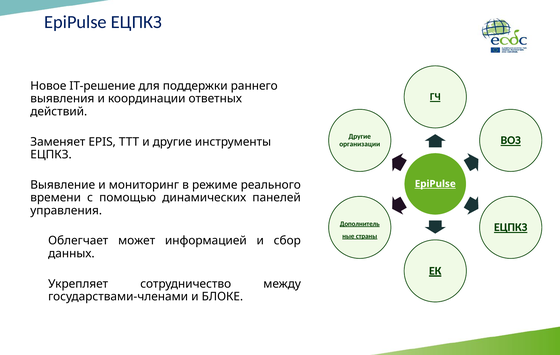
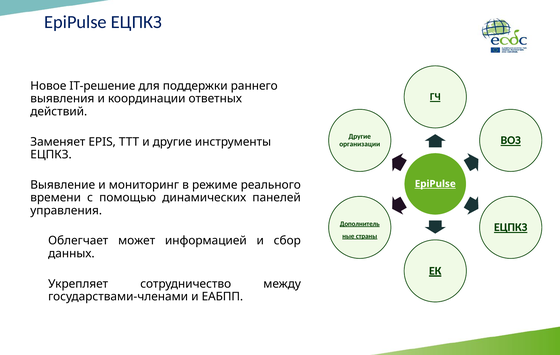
БЛОКЕ: БЛОКЕ -> ЕАБПП
